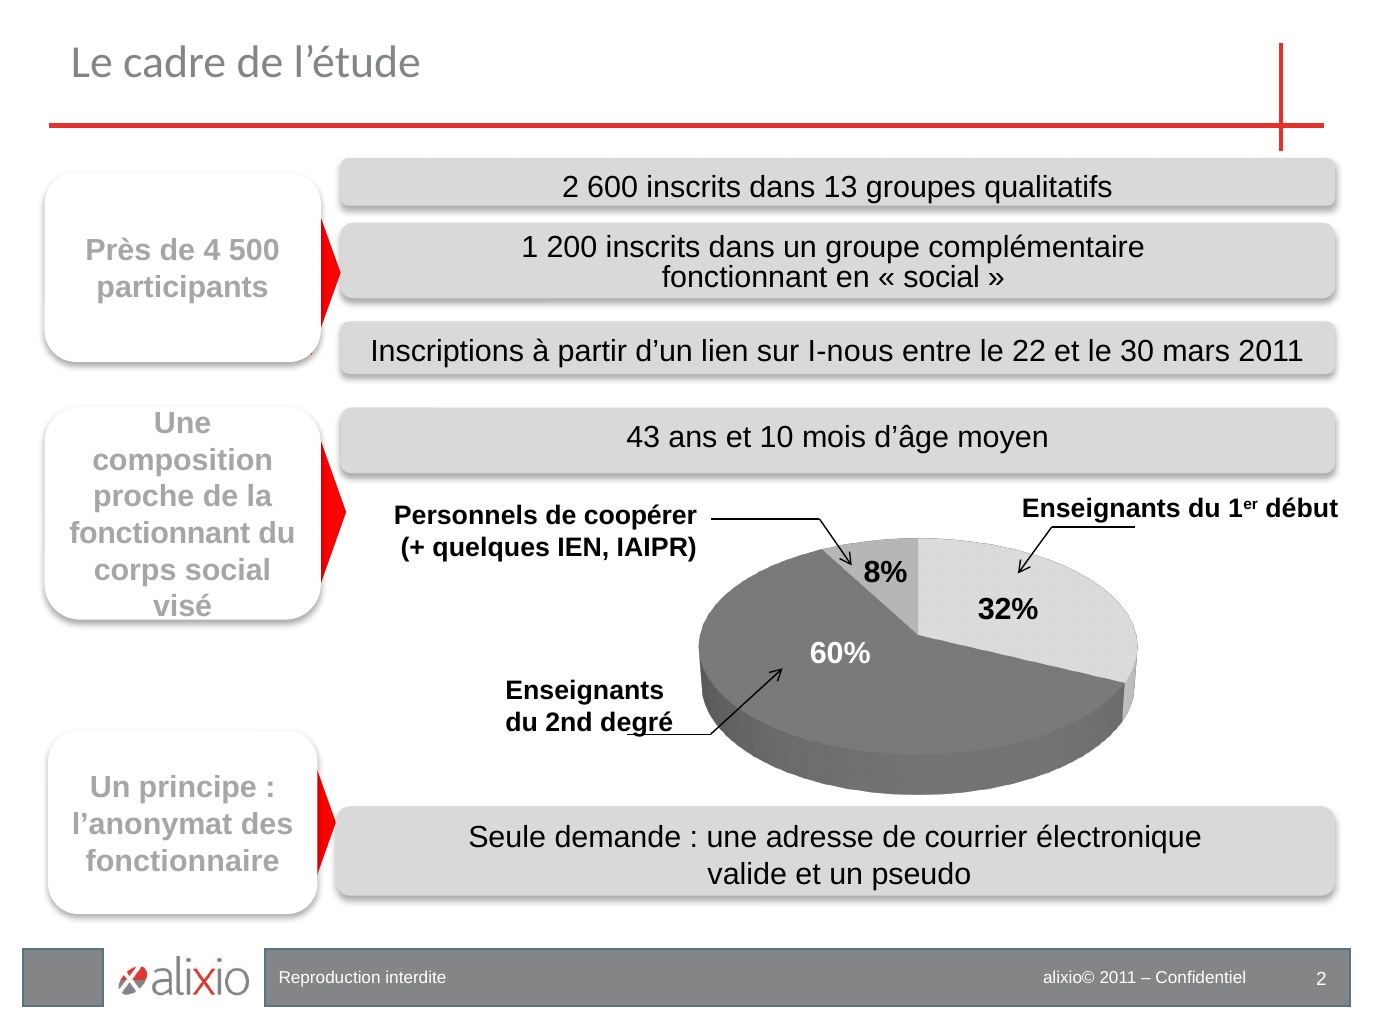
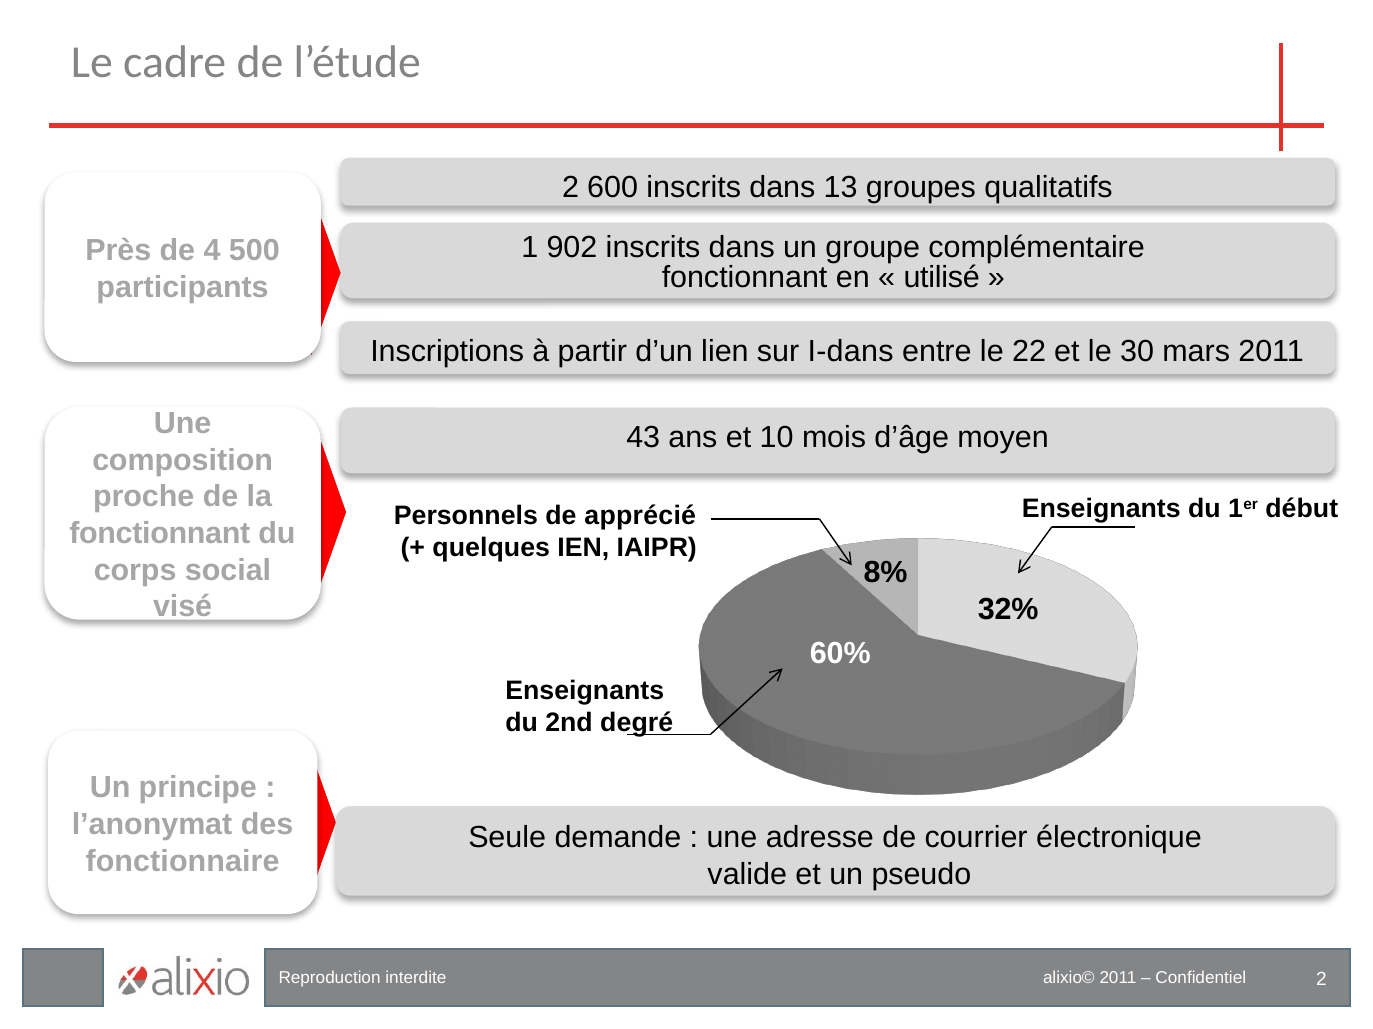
200: 200 -> 902
social at (942, 278): social -> utilisé
I-nous: I-nous -> I-dans
coopérer: coopérer -> apprécié
